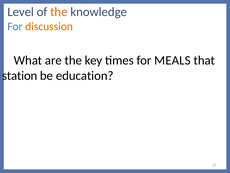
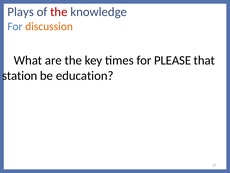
Level: Level -> Plays
the at (59, 12) colour: orange -> red
MEALS: MEALS -> PLEASE
